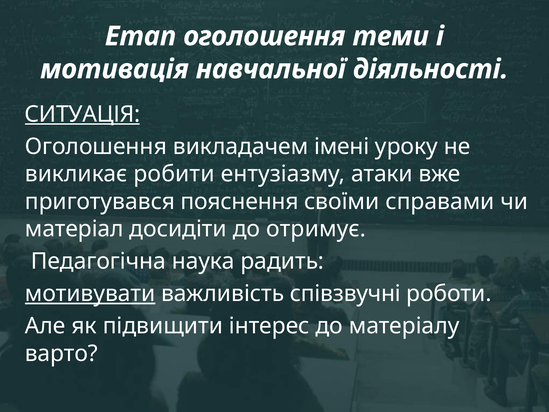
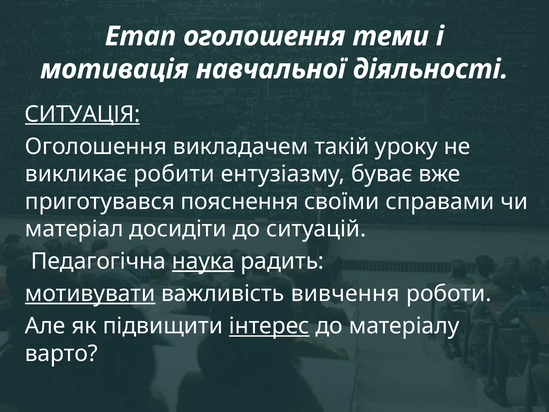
імені: імені -> такій
атаки: атаки -> буває
отримує: отримує -> ситуацій
наука underline: none -> present
співзвучні: співзвучні -> вивчення
інтерес underline: none -> present
